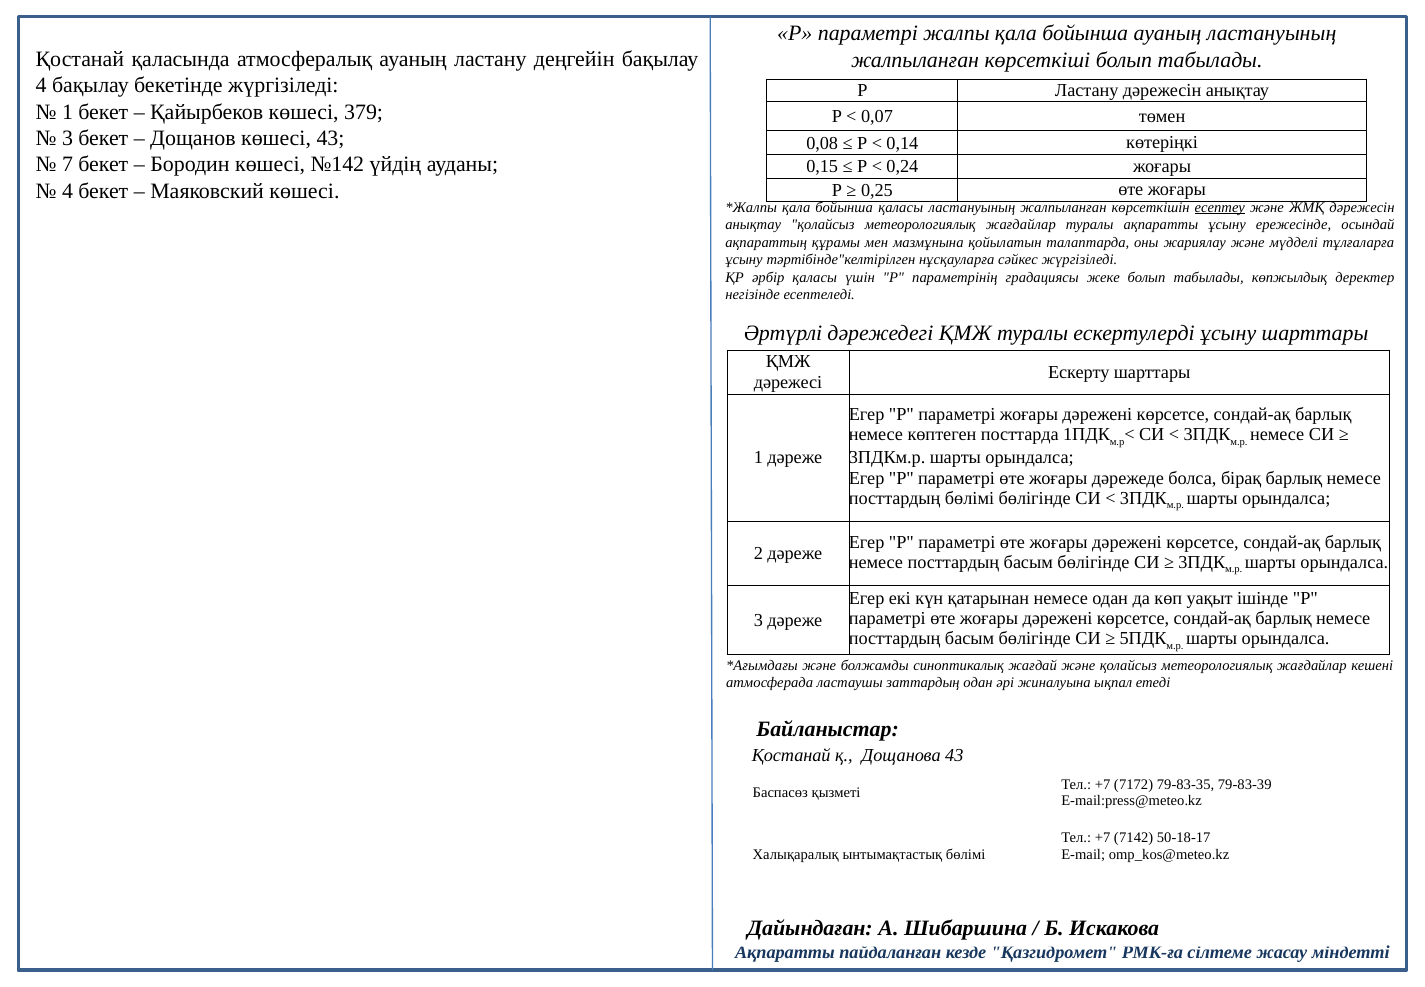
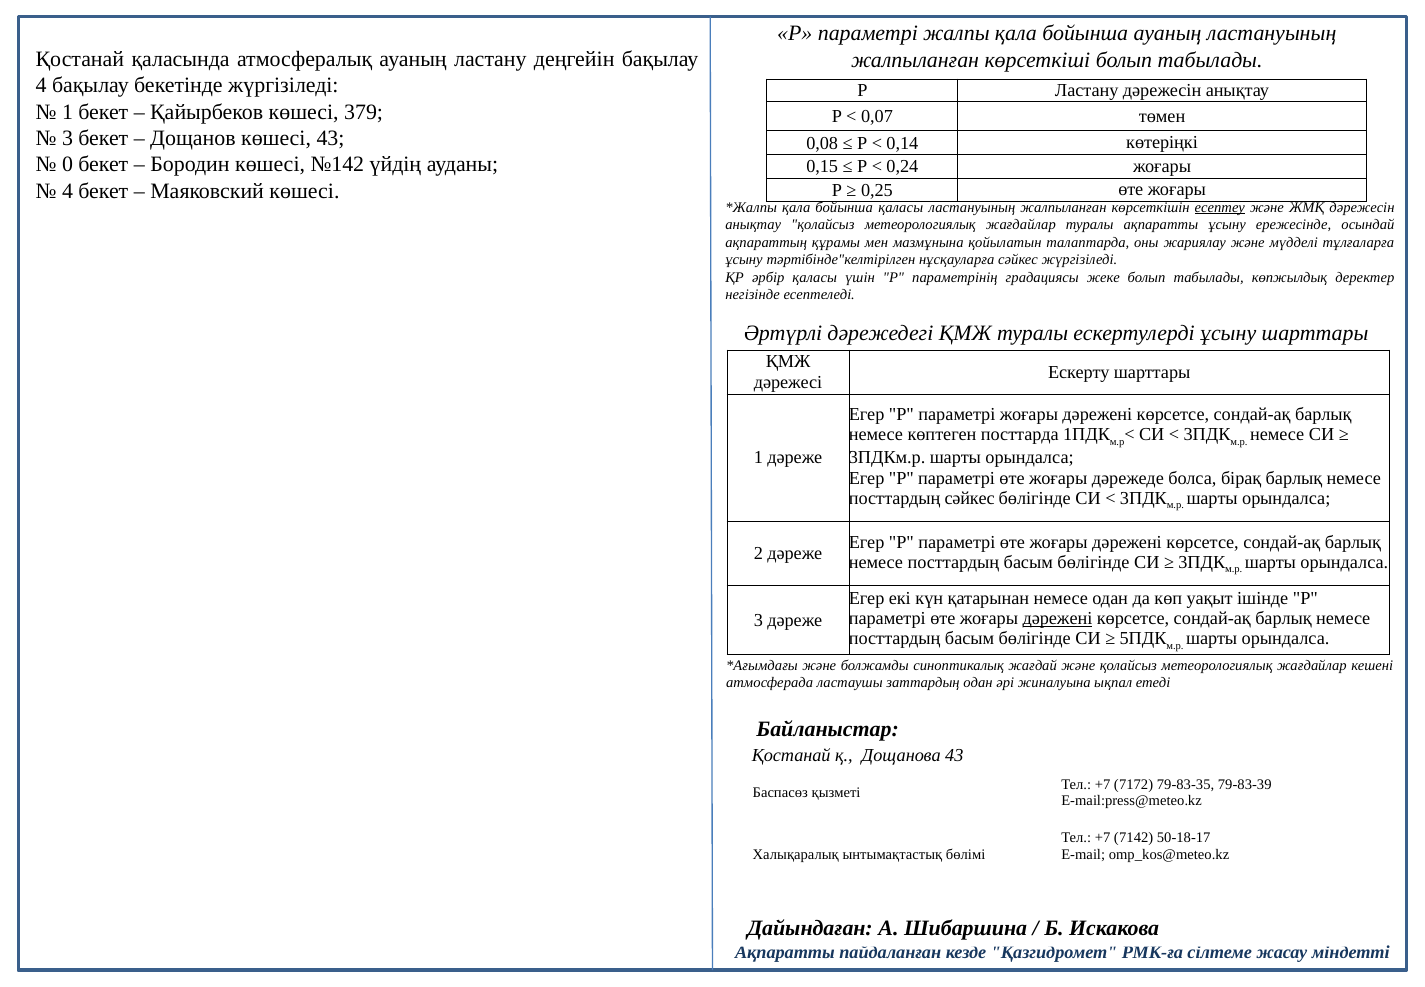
7: 7 -> 0
посттардың бөлімі: бөлімі -> сәйкес
дәрежені at (1057, 618) underline: none -> present
